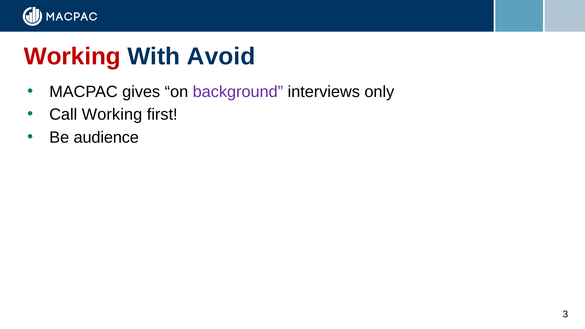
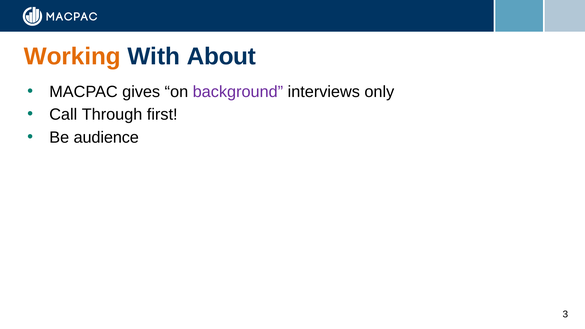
Working at (72, 56) colour: red -> orange
Avoid: Avoid -> About
Call Working: Working -> Through
